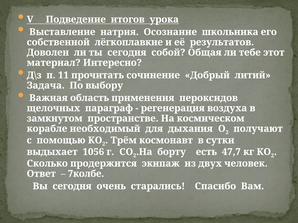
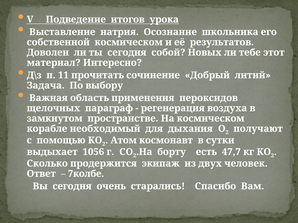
собственной лёгкоплавкие: лёгкоплавкие -> космическом
Общая: Общая -> Новых
Трём: Трём -> Атом
